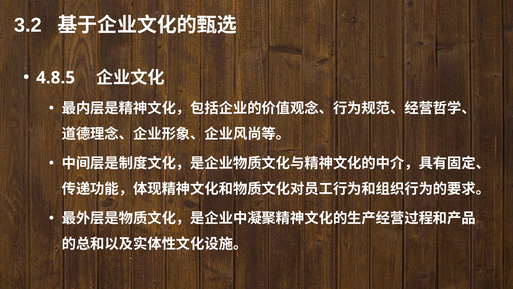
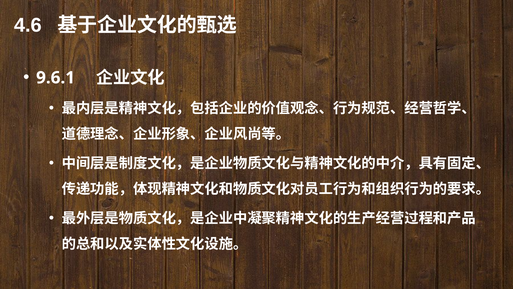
3.2: 3.2 -> 4.6
4.8.5: 4.8.5 -> 9.6.1
